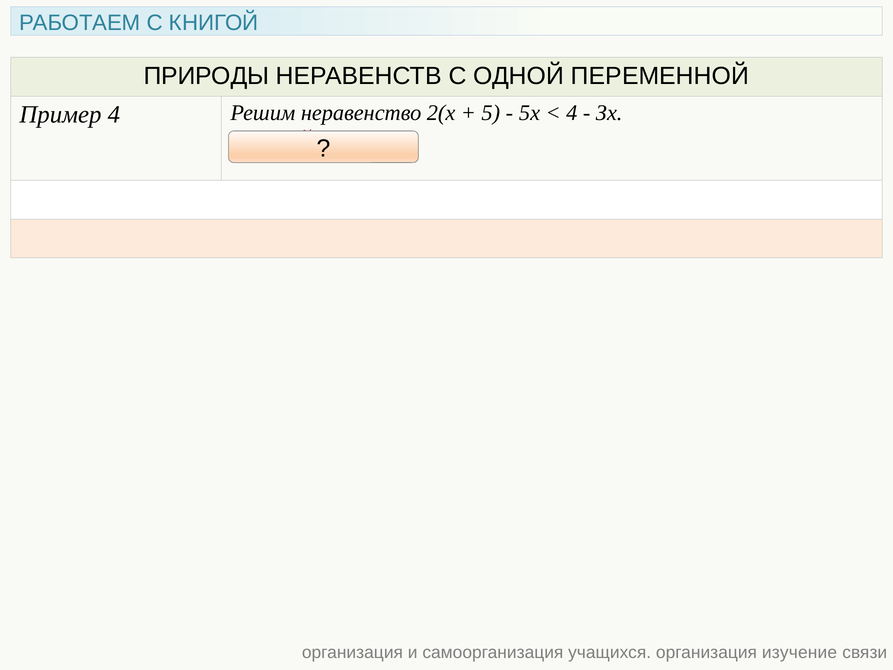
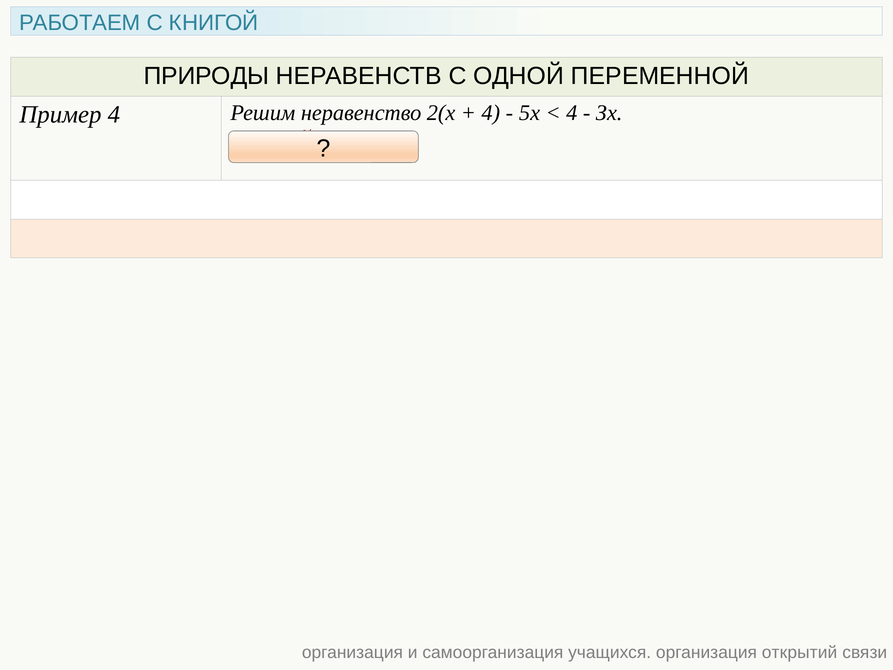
5 at (491, 113): 5 -> 4
изучение: изучение -> открытий
